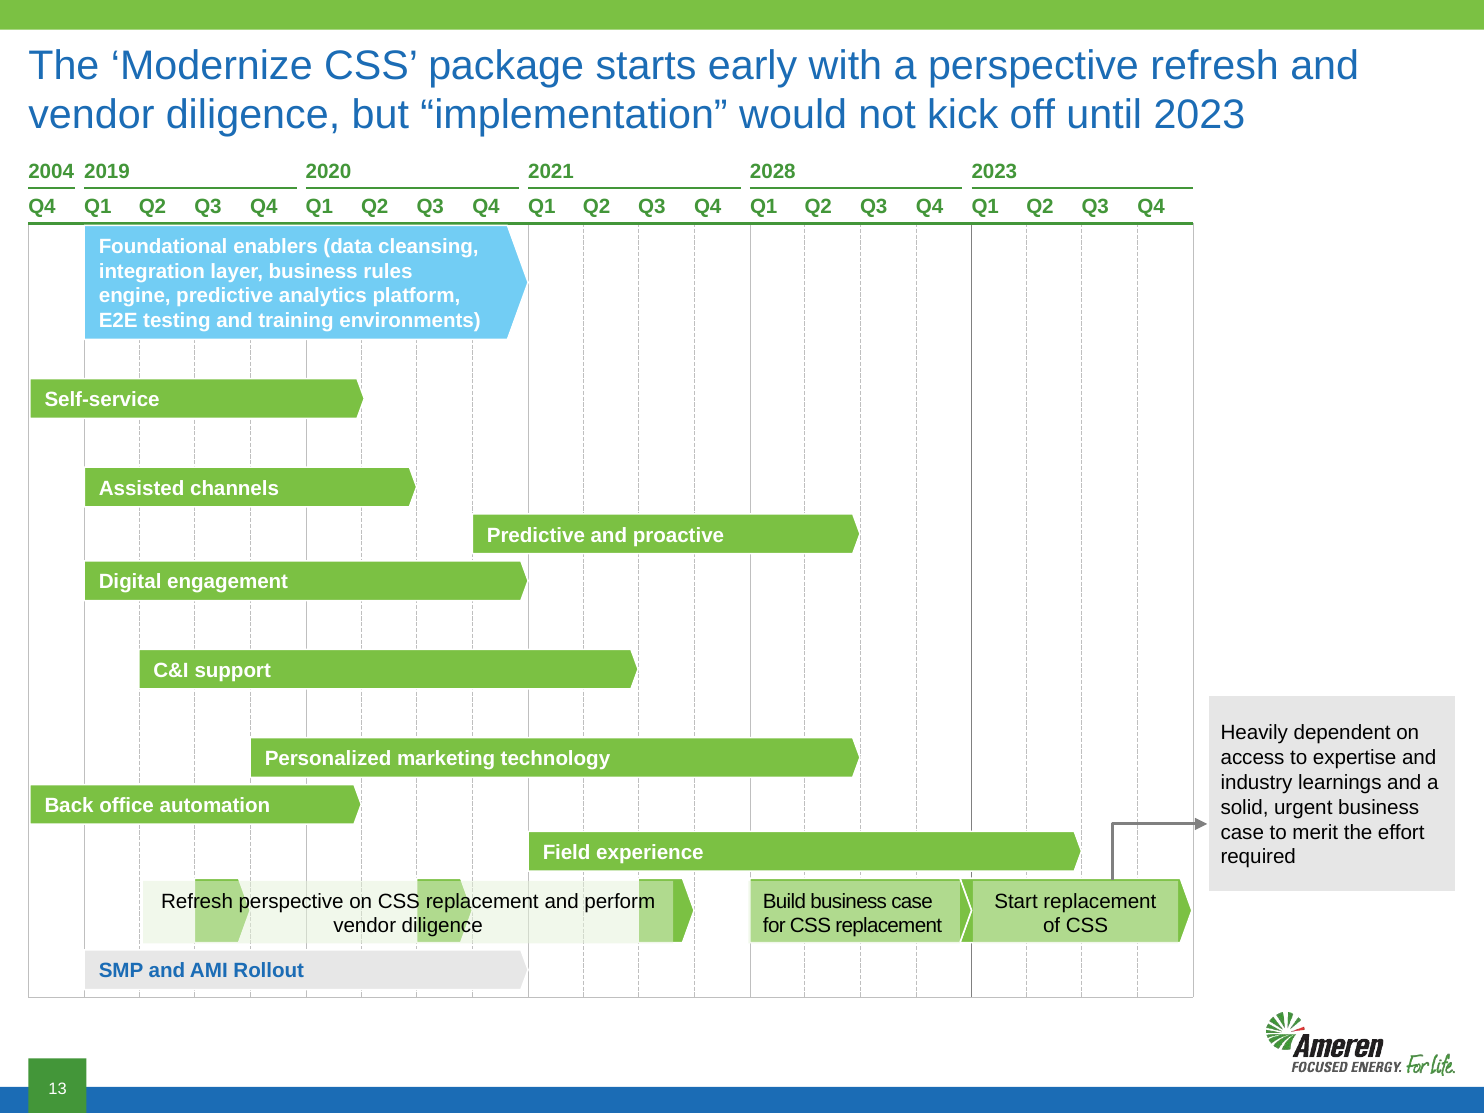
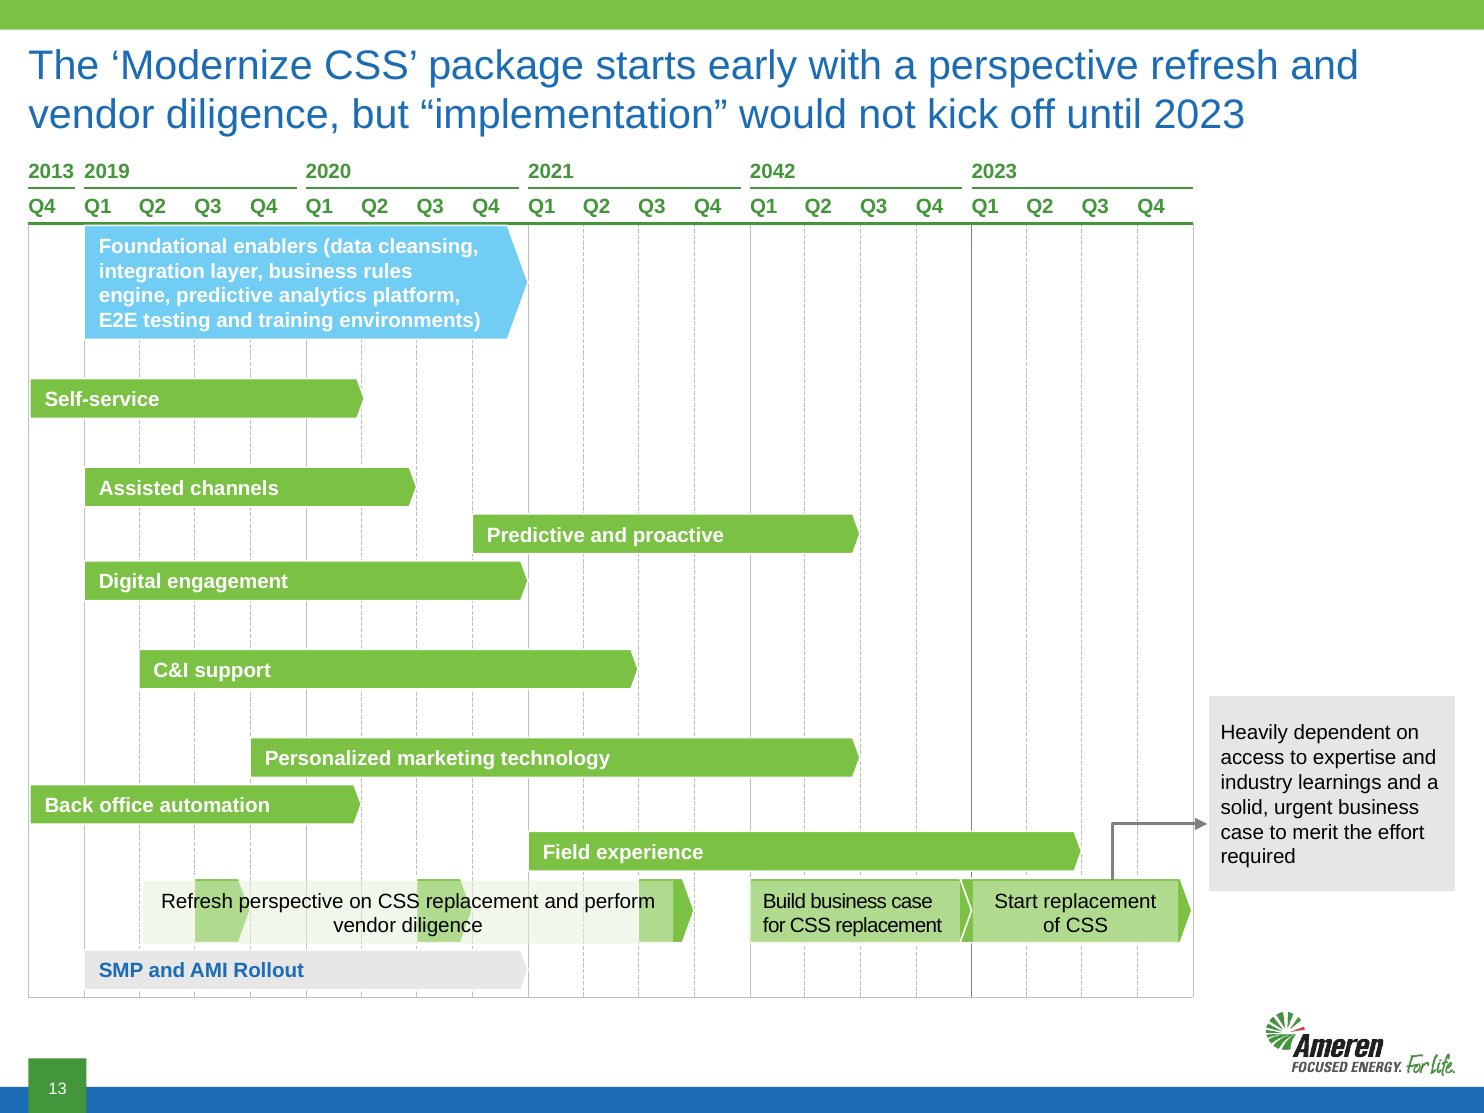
2004: 2004 -> 2013
2028: 2028 -> 2042
